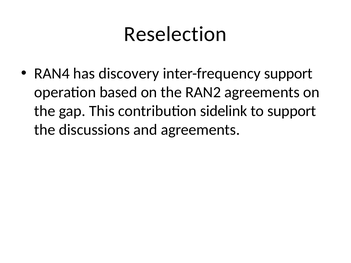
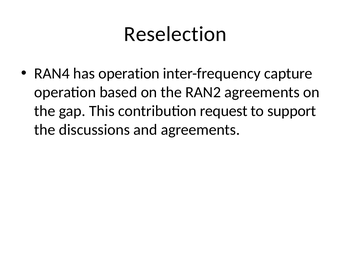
has discovery: discovery -> operation
inter-frequency support: support -> capture
sidelink: sidelink -> request
